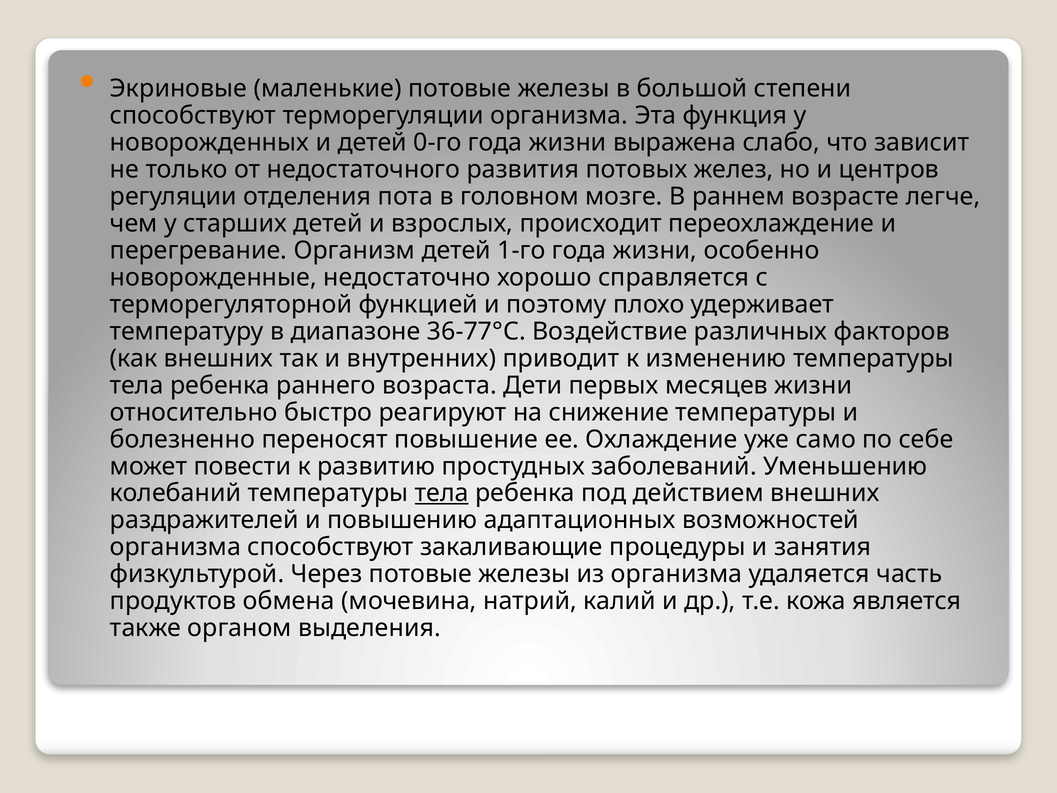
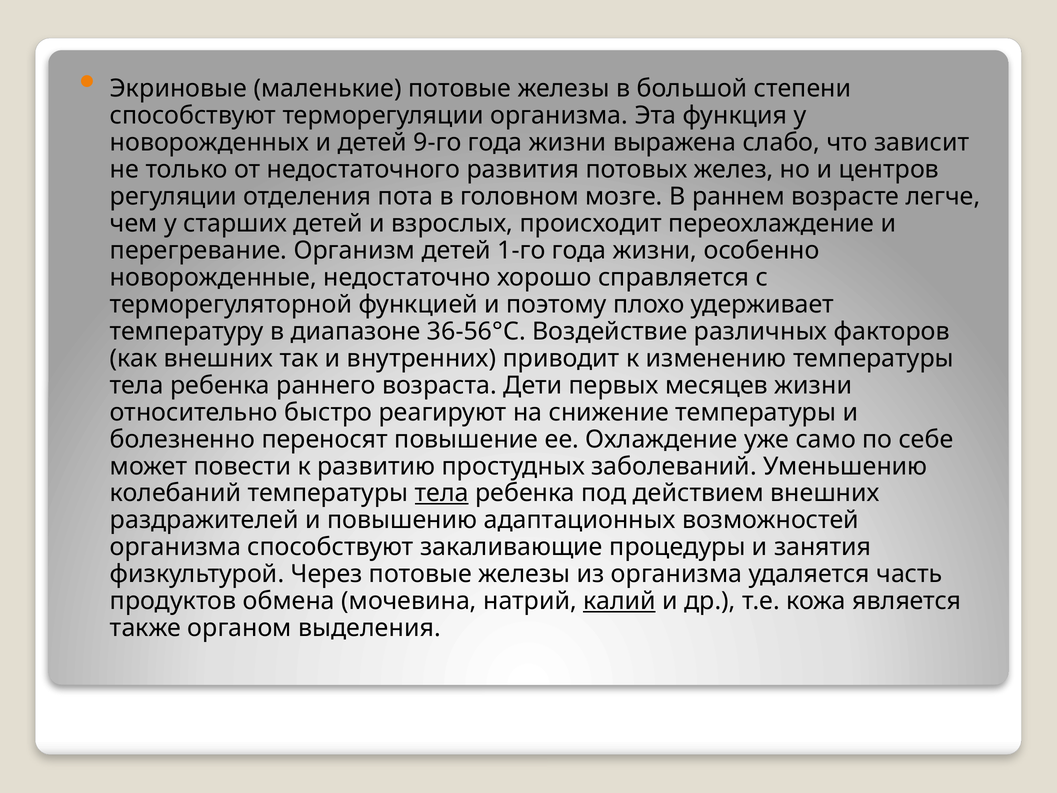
0-го: 0-го -> 9-го
36-77°С: 36-77°С -> 36-56°С
калий underline: none -> present
